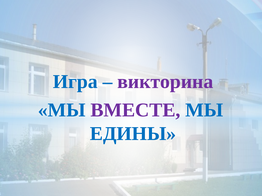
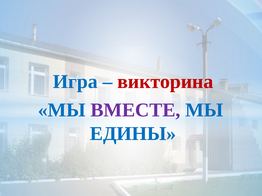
викторина colour: purple -> red
